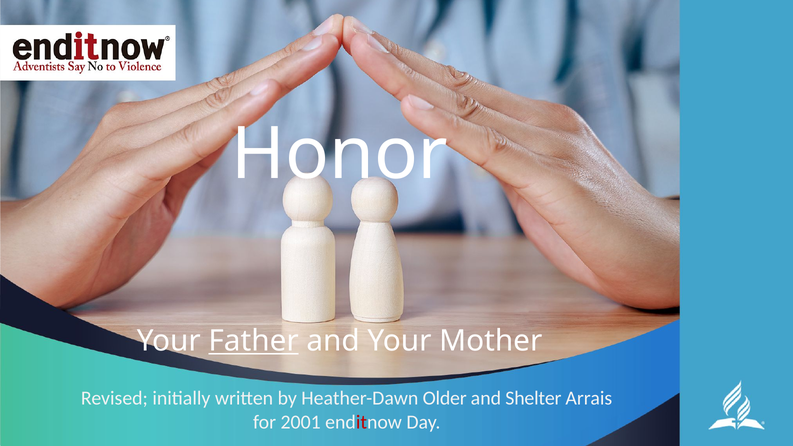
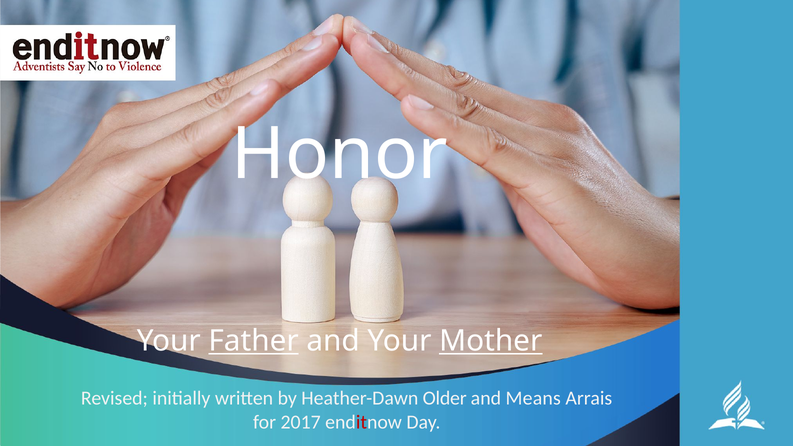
Mother underline: none -> present
Shelter: Shelter -> Means
2001: 2001 -> 2017
